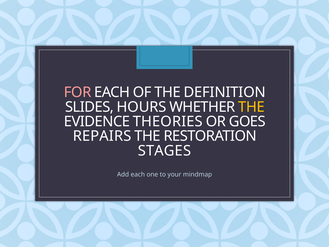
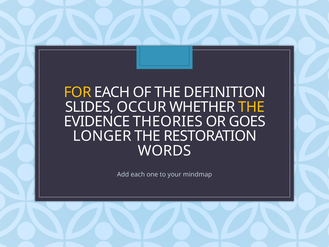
FOR colour: pink -> yellow
HOURS: HOURS -> OCCUR
REPAIRS: REPAIRS -> LONGER
STAGES: STAGES -> WORDS
